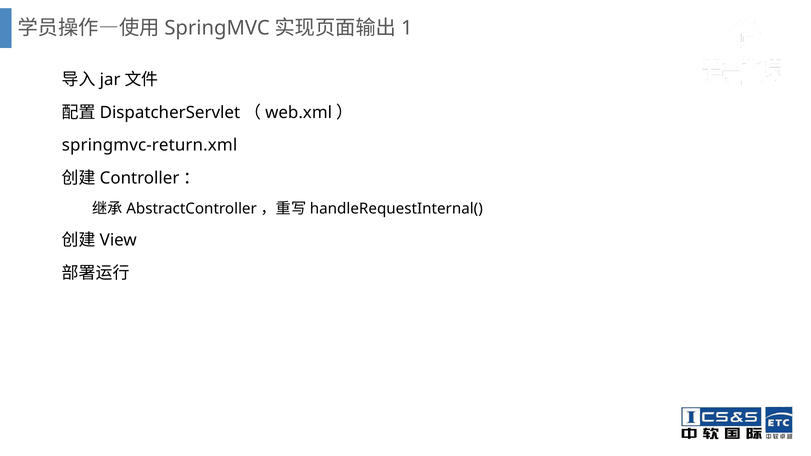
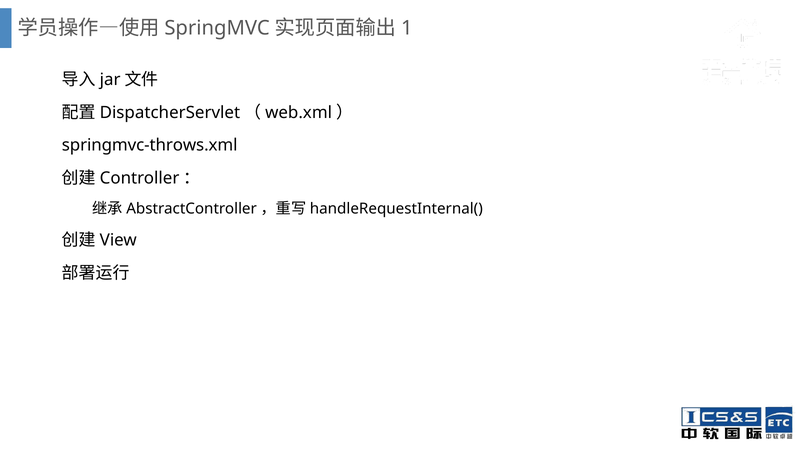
springmvc-return.xml: springmvc-return.xml -> springmvc-throws.xml
